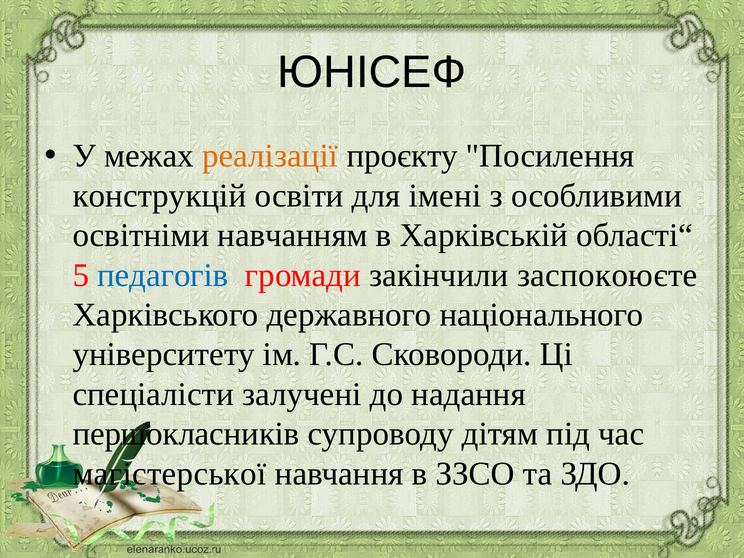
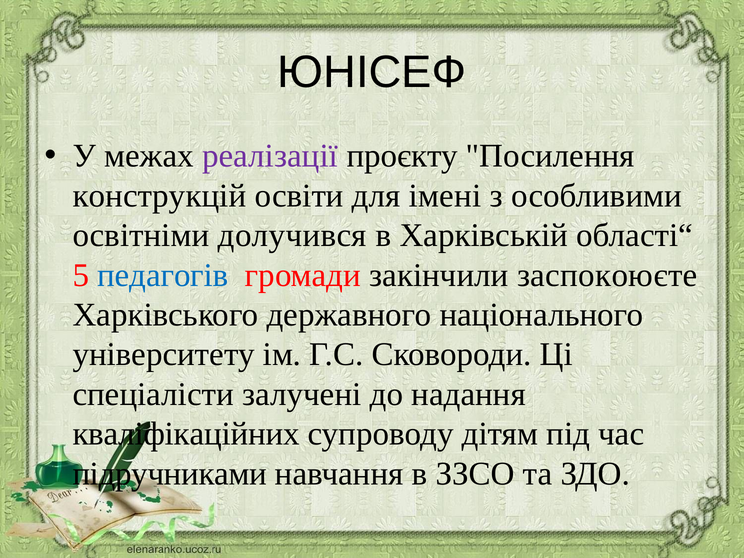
реалізації colour: orange -> purple
навчанням: навчанням -> долучився
першокласників: першокласників -> кваліфікаційних
магістерської: магістерської -> підручниками
